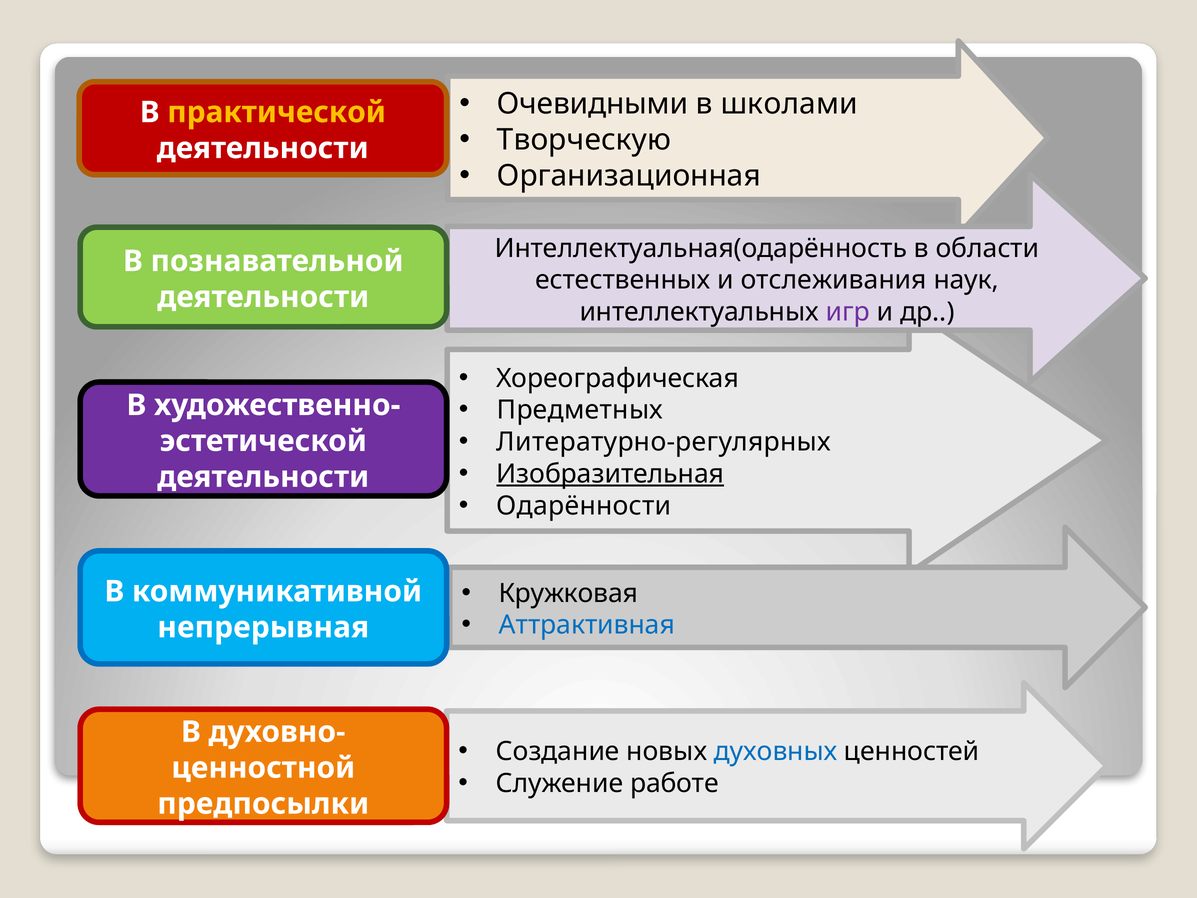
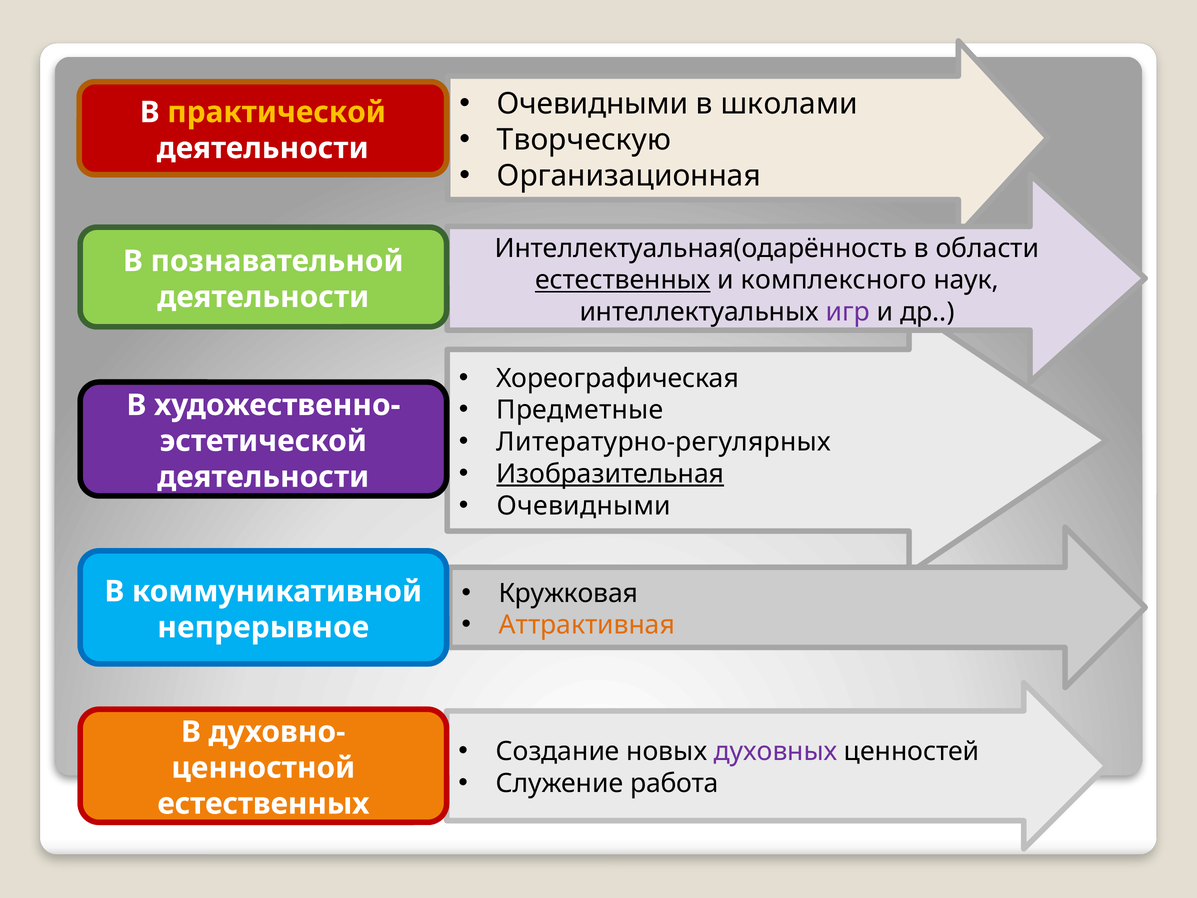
естественных at (623, 280) underline: none -> present
отслеживания: отслеживания -> комплексного
Предметных: Предметных -> Предметные
Одарённости at (584, 506): Одарённости -> Очевидными
Аттрактивная colour: blue -> orange
непрерывная: непрерывная -> непрерывное
духовных colour: blue -> purple
работе: работе -> работа
предпосылки at (263, 804): предпосылки -> естественных
